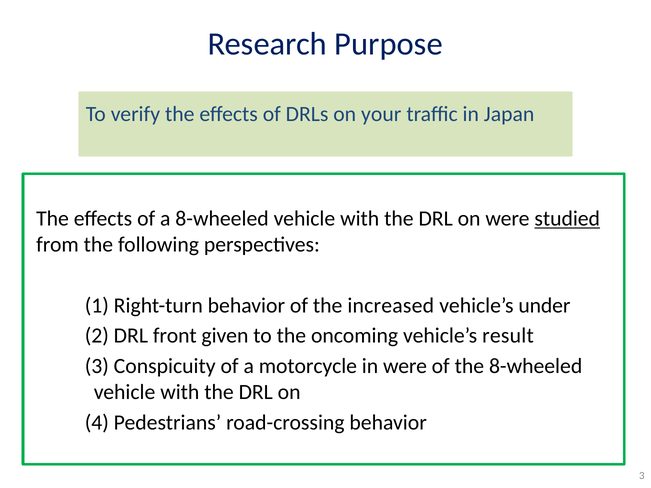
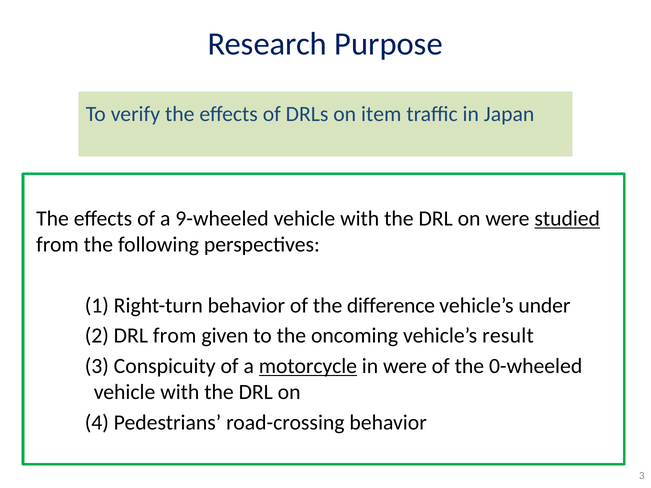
your: your -> item
a 8-wheeled: 8-wheeled -> 9-wheeled
increased: increased -> difference
DRL front: front -> from
motorcycle underline: none -> present
the 8-wheeled: 8-wheeled -> 0-wheeled
